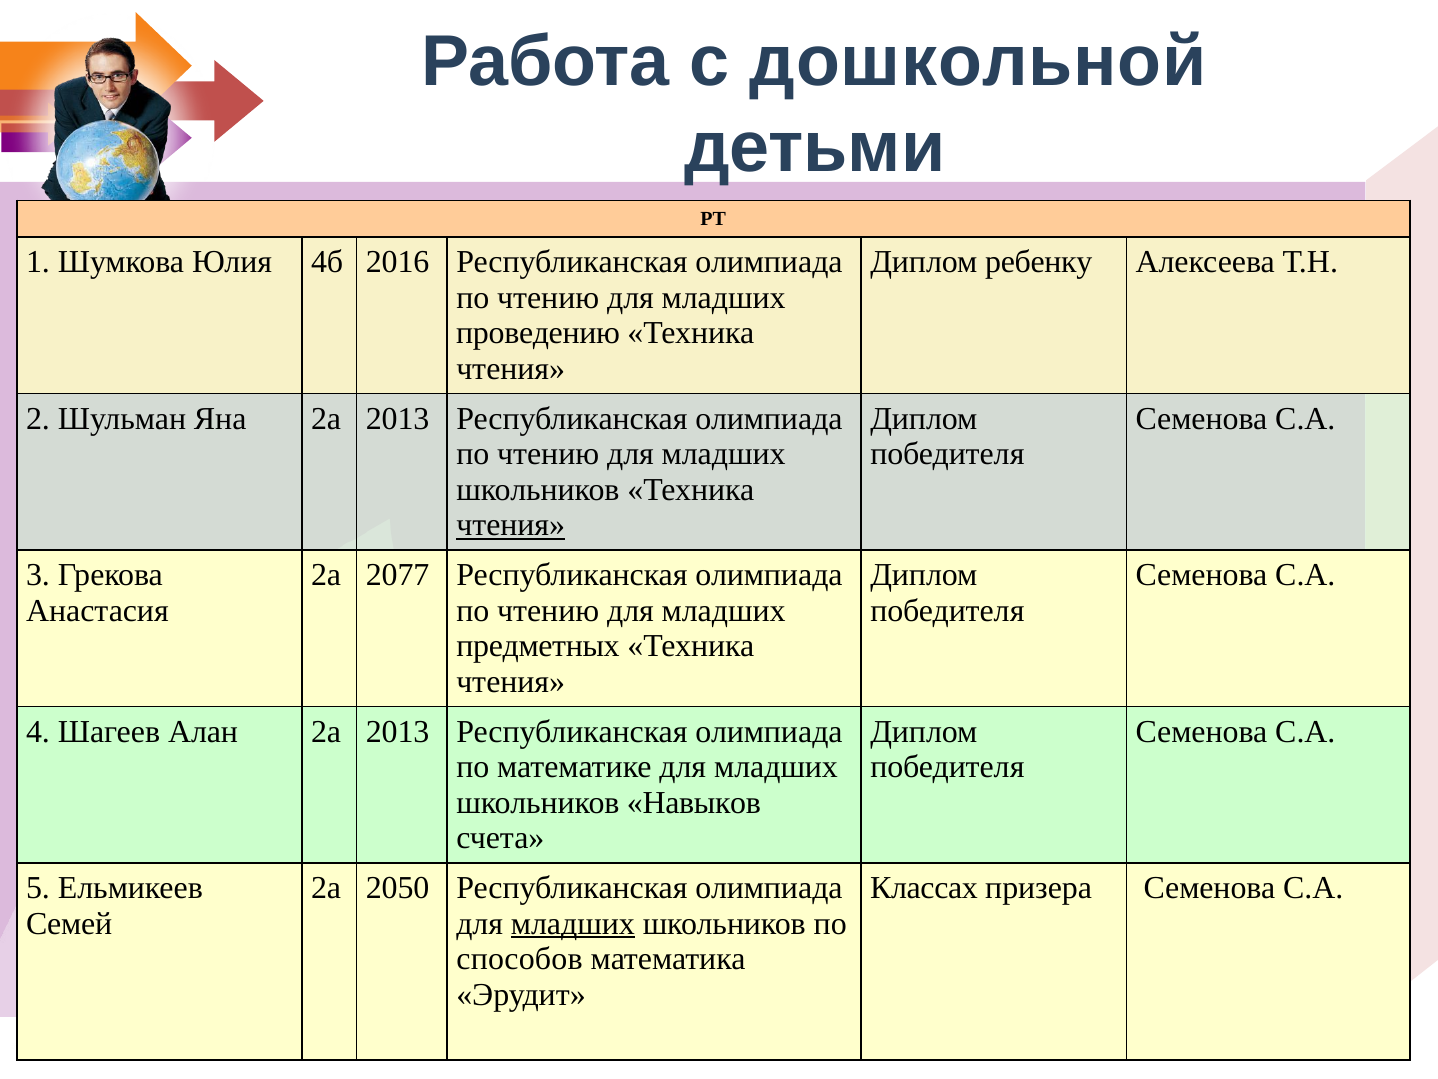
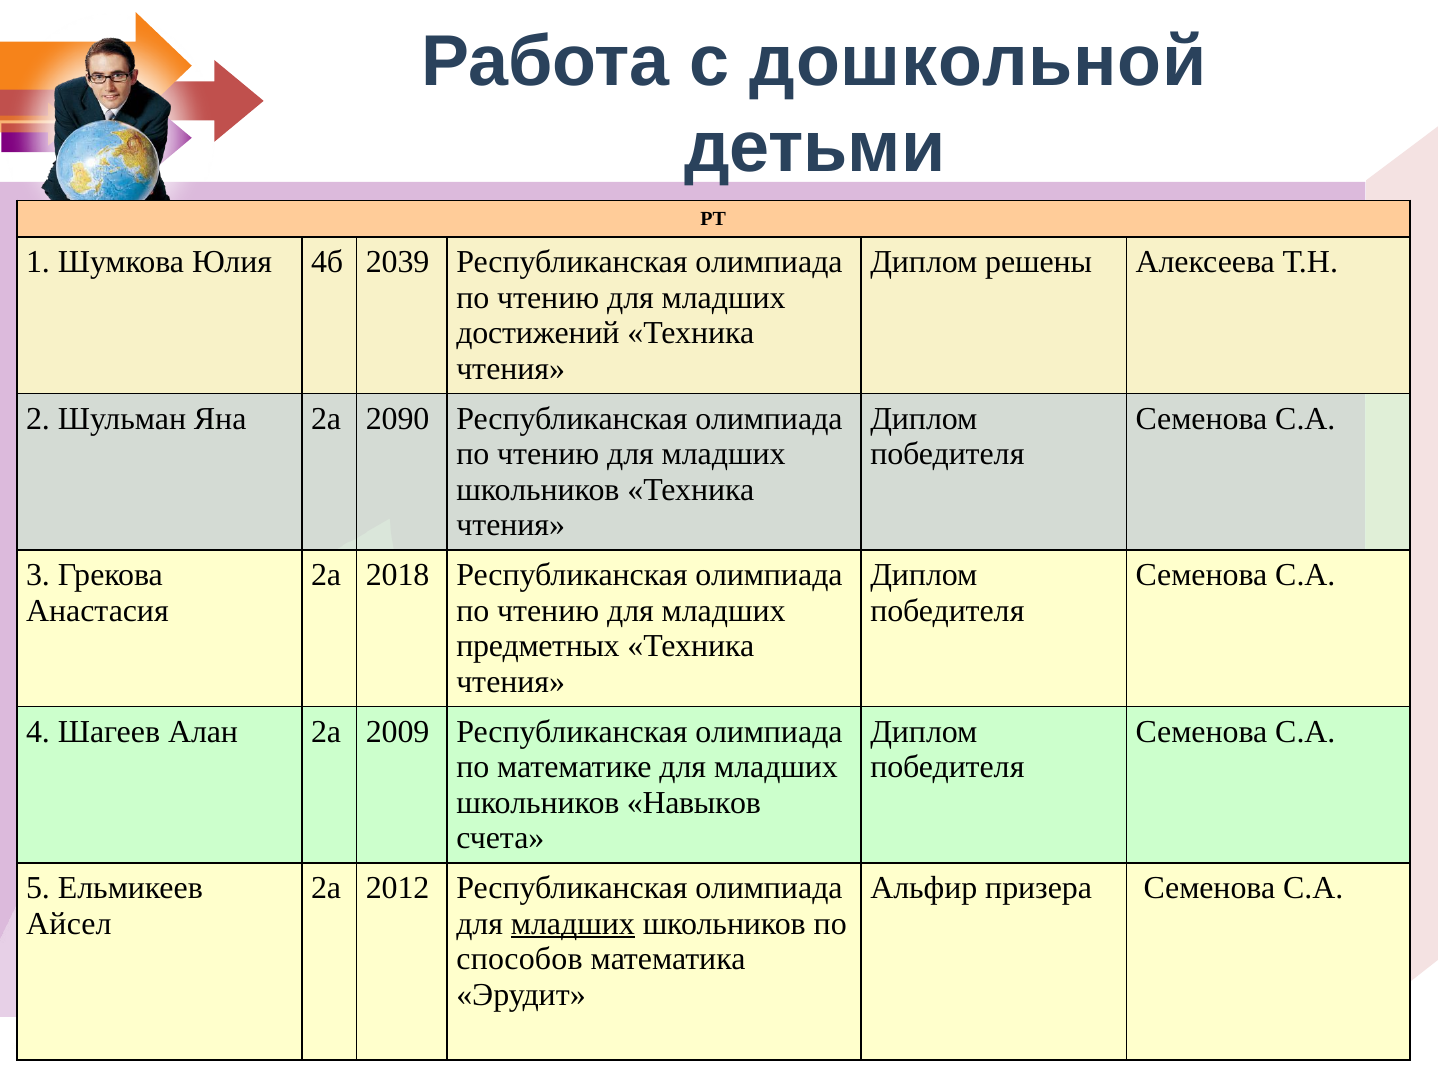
2016: 2016 -> 2039
ребенку: ребенку -> решены
проведению: проведению -> достижений
Яна 2а 2013: 2013 -> 2090
чтения at (511, 525) underline: present -> none
2077: 2077 -> 2018
Алан 2а 2013: 2013 -> 2009
2050: 2050 -> 2012
Классах: Классах -> Альфир
Семей: Семей -> Айсел
